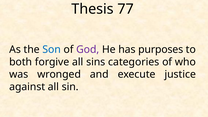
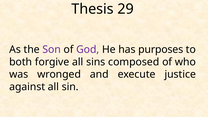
77: 77 -> 29
Son colour: blue -> purple
categories: categories -> composed
